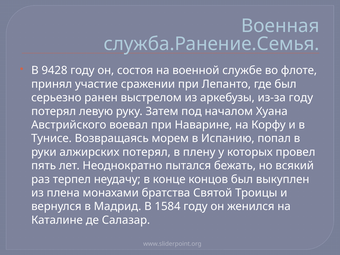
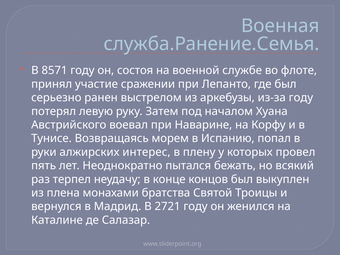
9428: 9428 -> 8571
алжирских потерял: потерял -> интерес
1584: 1584 -> 2721
